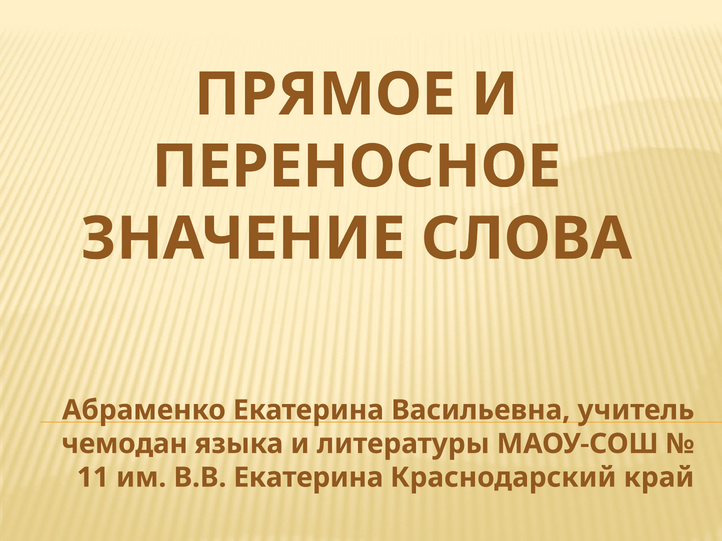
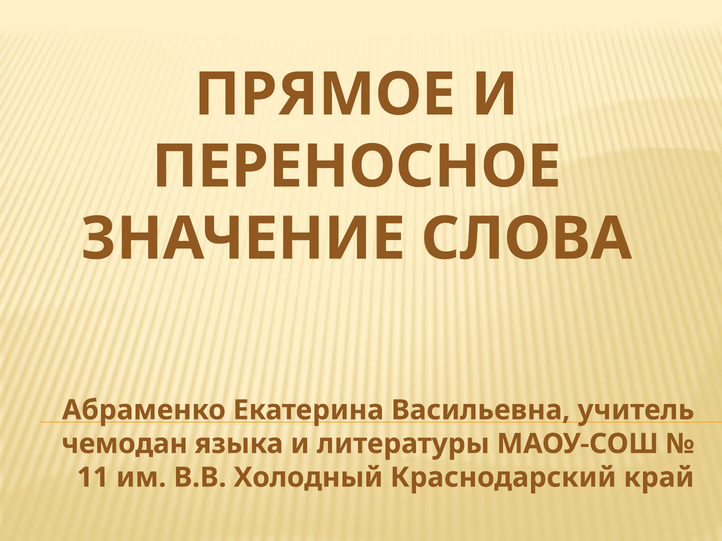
В.В Екатерина: Екатерина -> Холодный
